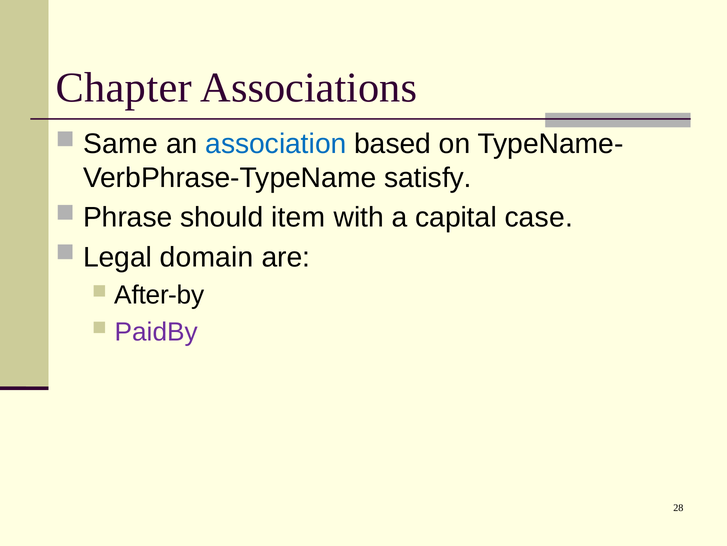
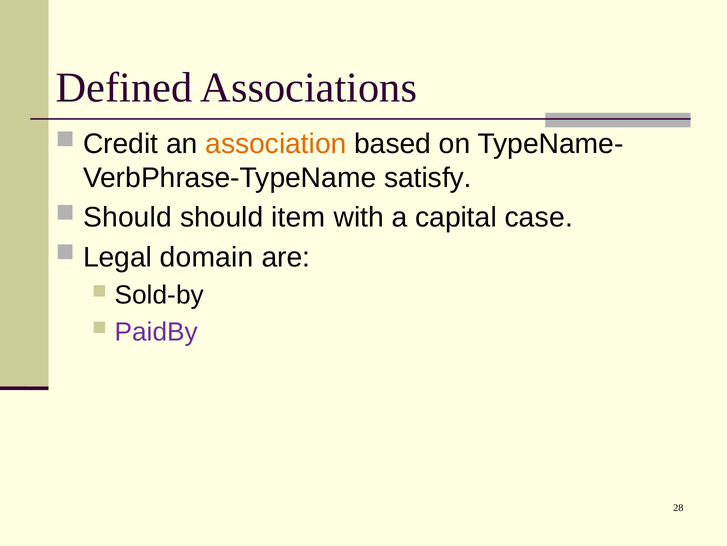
Chapter: Chapter -> Defined
Same: Same -> Credit
association colour: blue -> orange
Phrase at (128, 217): Phrase -> Should
After-by: After-by -> Sold-by
